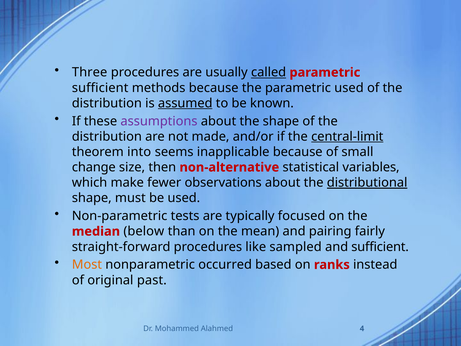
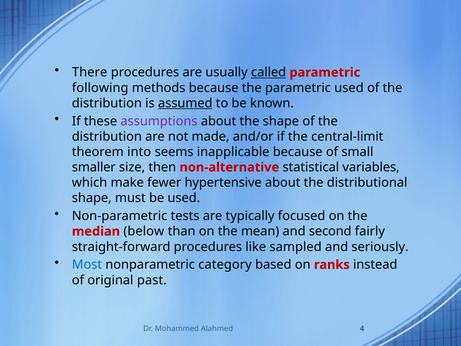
Three: Three -> There
sufficient at (100, 88): sufficient -> following
central-limit underline: present -> none
change: change -> smaller
observations: observations -> hypertensive
distributional underline: present -> none
pairing: pairing -> second
and sufficient: sufficient -> seriously
Most colour: orange -> blue
occurred: occurred -> category
